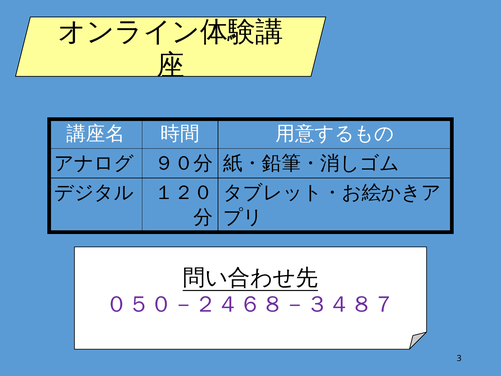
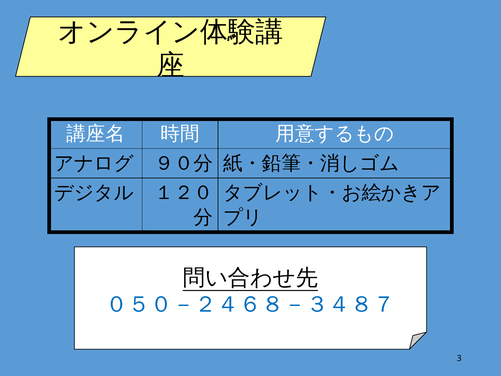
０５０－２４６８－３４８７ colour: purple -> blue
